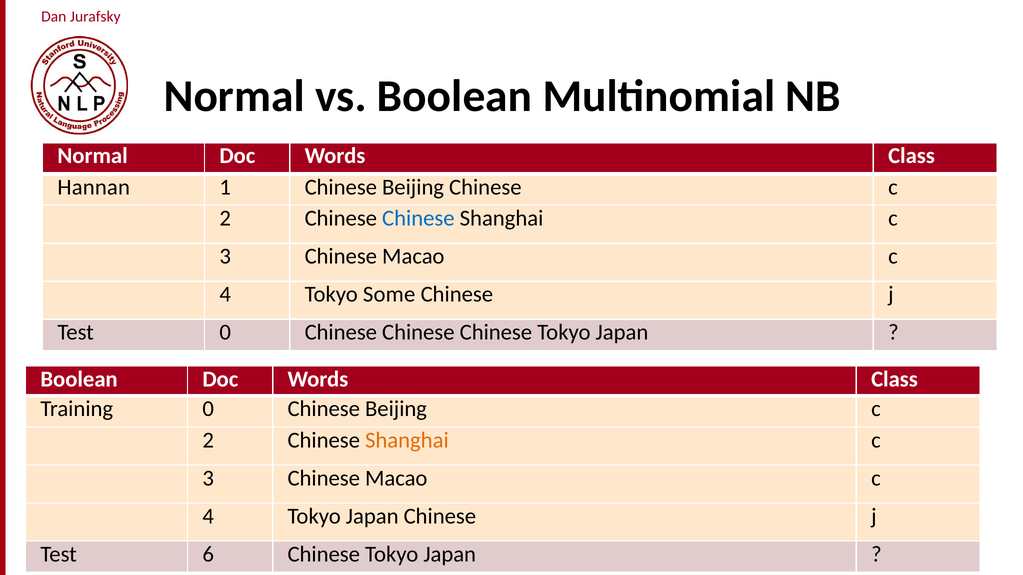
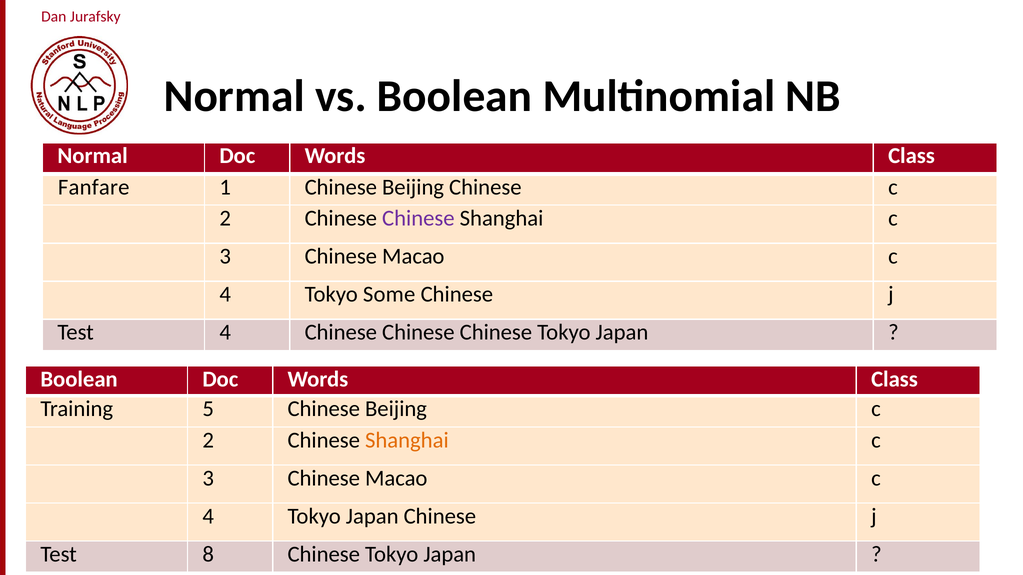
Hannan: Hannan -> Fanfare
Chinese at (418, 218) colour: blue -> purple
Test 0: 0 -> 4
Training 0: 0 -> 5
6: 6 -> 8
